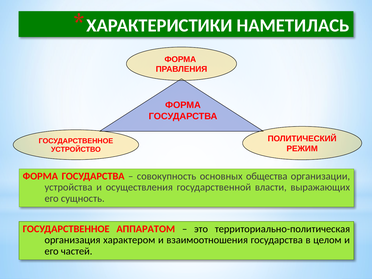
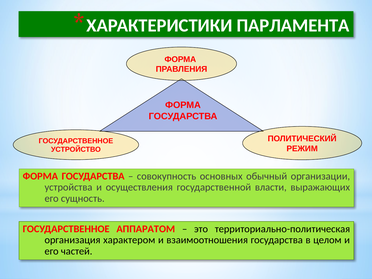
НАМЕТИЛАСЬ: НАМЕТИЛАСЬ -> ПАРЛАМЕНТА
общества: общества -> обычный
